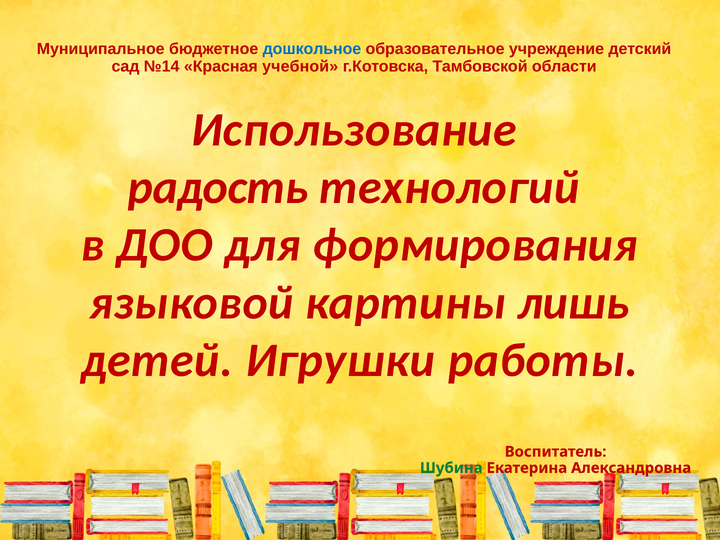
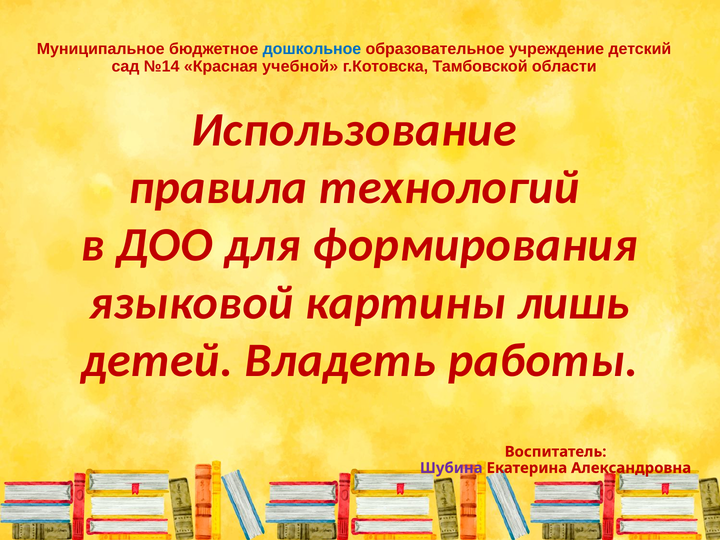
радость: радость -> правила
Игрушки: Игрушки -> Владеть
Шубина colour: green -> purple
